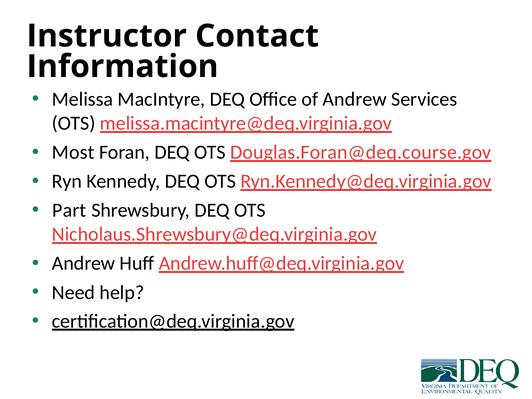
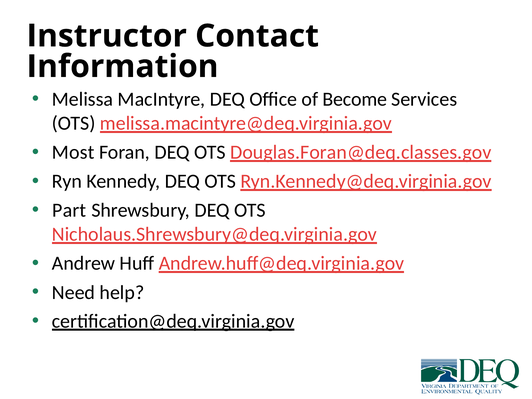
of Andrew: Andrew -> Become
Douglas.Foran@deq.course.gov: Douglas.Foran@deq.course.gov -> Douglas.Foran@deq.classes.gov
